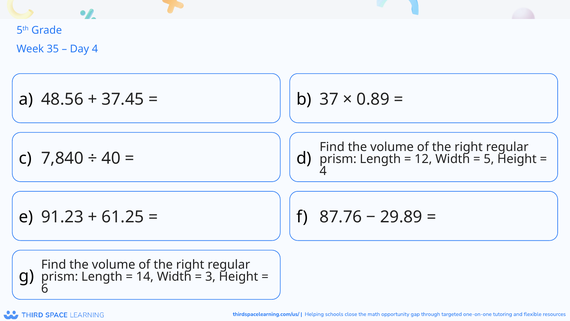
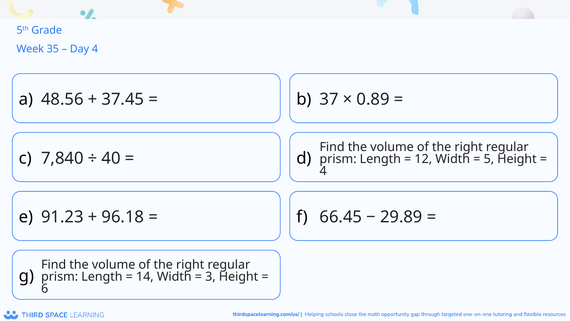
61.25: 61.25 -> 96.18
87.76: 87.76 -> 66.45
